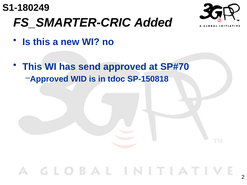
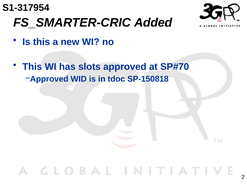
S1-180249: S1-180249 -> S1-317954
send: send -> slots
